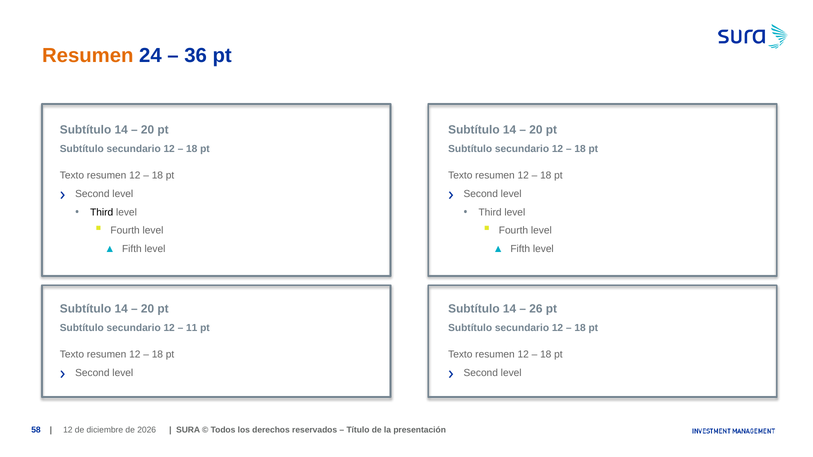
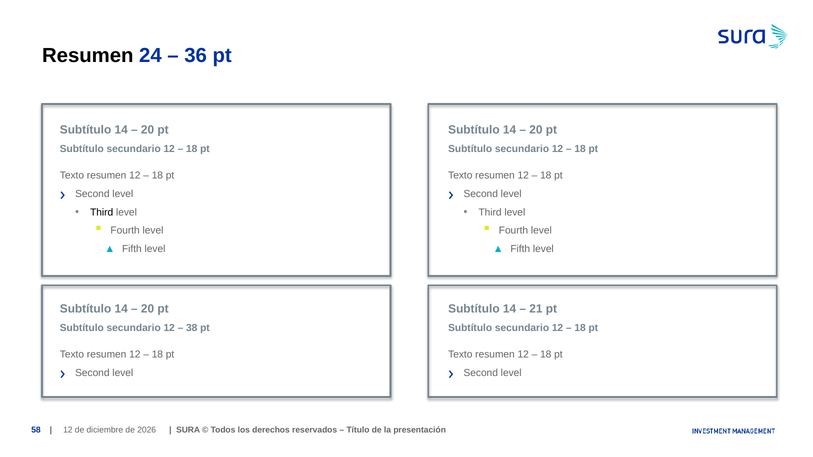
Resumen at (88, 56) colour: orange -> black
26: 26 -> 21
11: 11 -> 38
